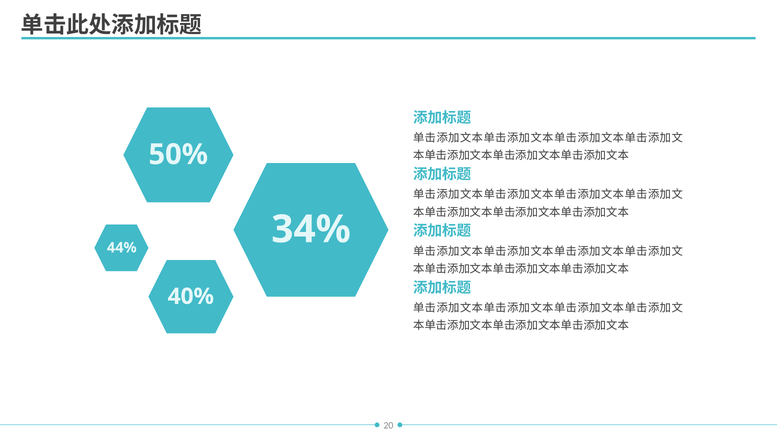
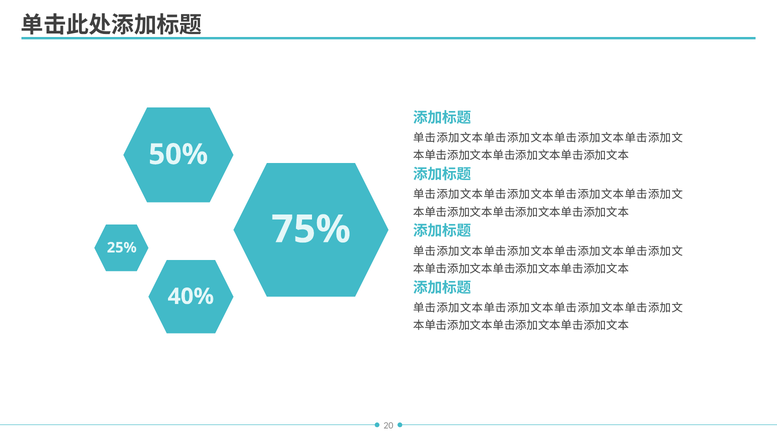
34%: 34% -> 75%
44%: 44% -> 25%
